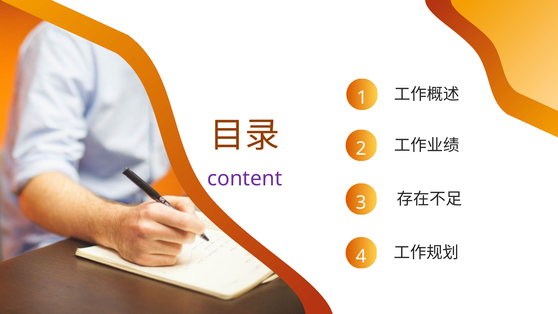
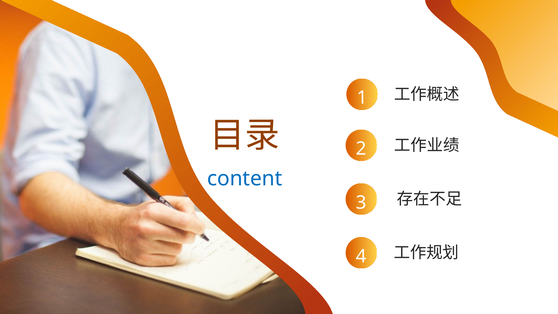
content colour: purple -> blue
